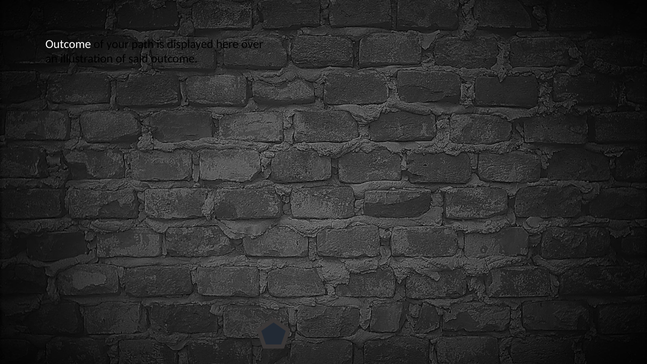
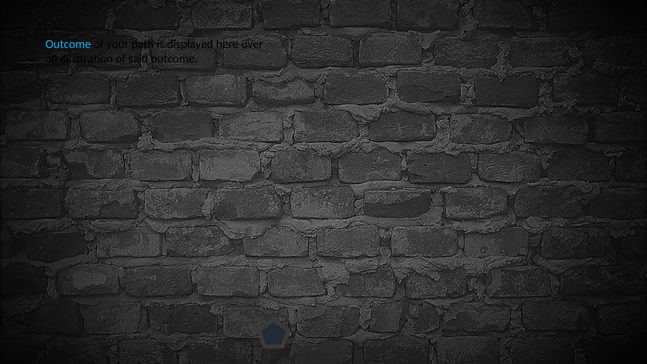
Outcome at (68, 44) colour: white -> light blue
